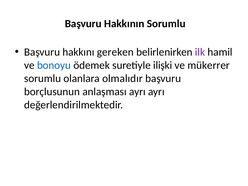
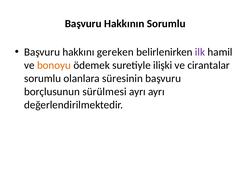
bonoyu colour: blue -> orange
mükerrer: mükerrer -> cirantalar
olmalıdır: olmalıdır -> süresinin
anlaşması: anlaşması -> sürülmesi
